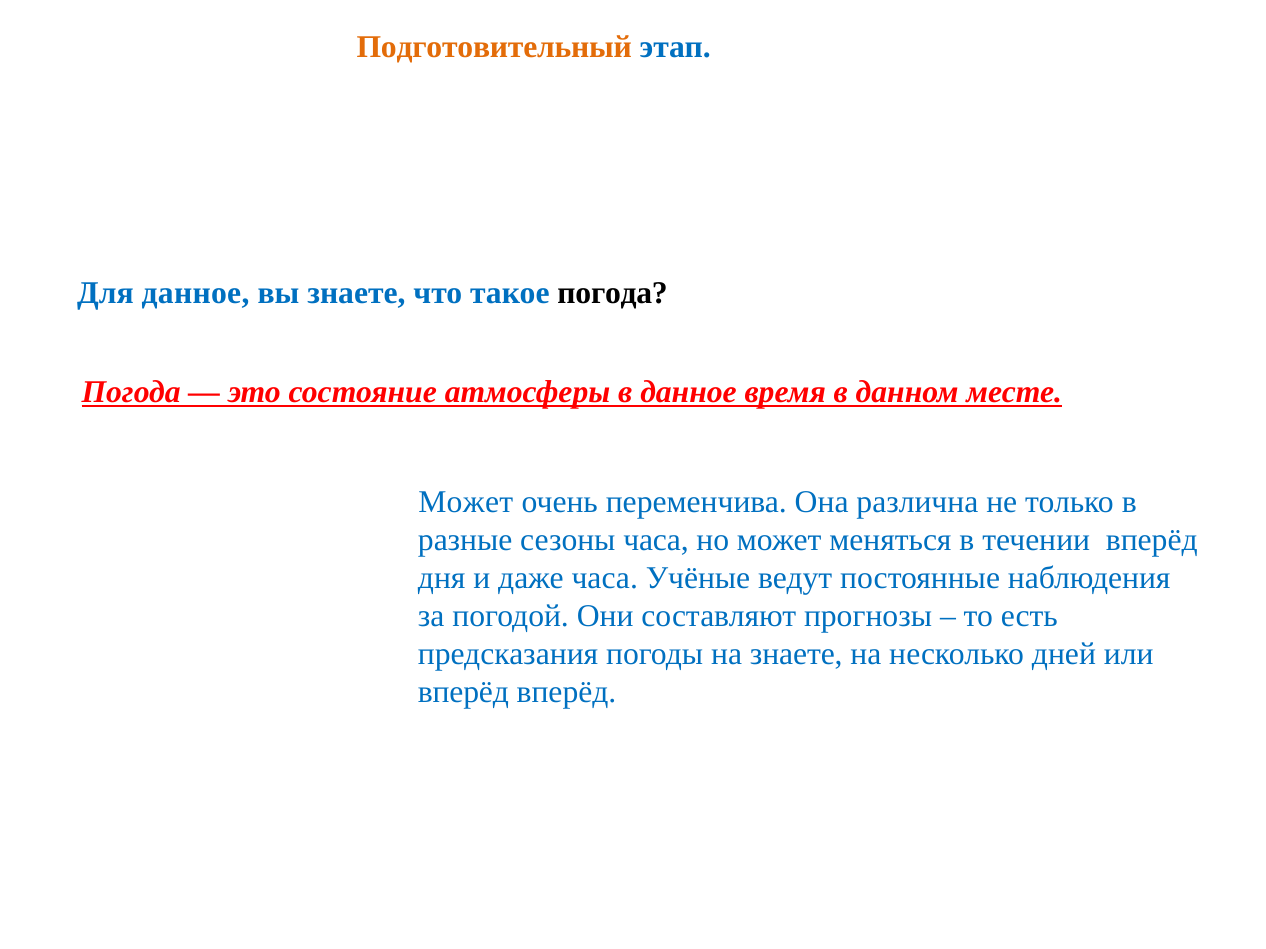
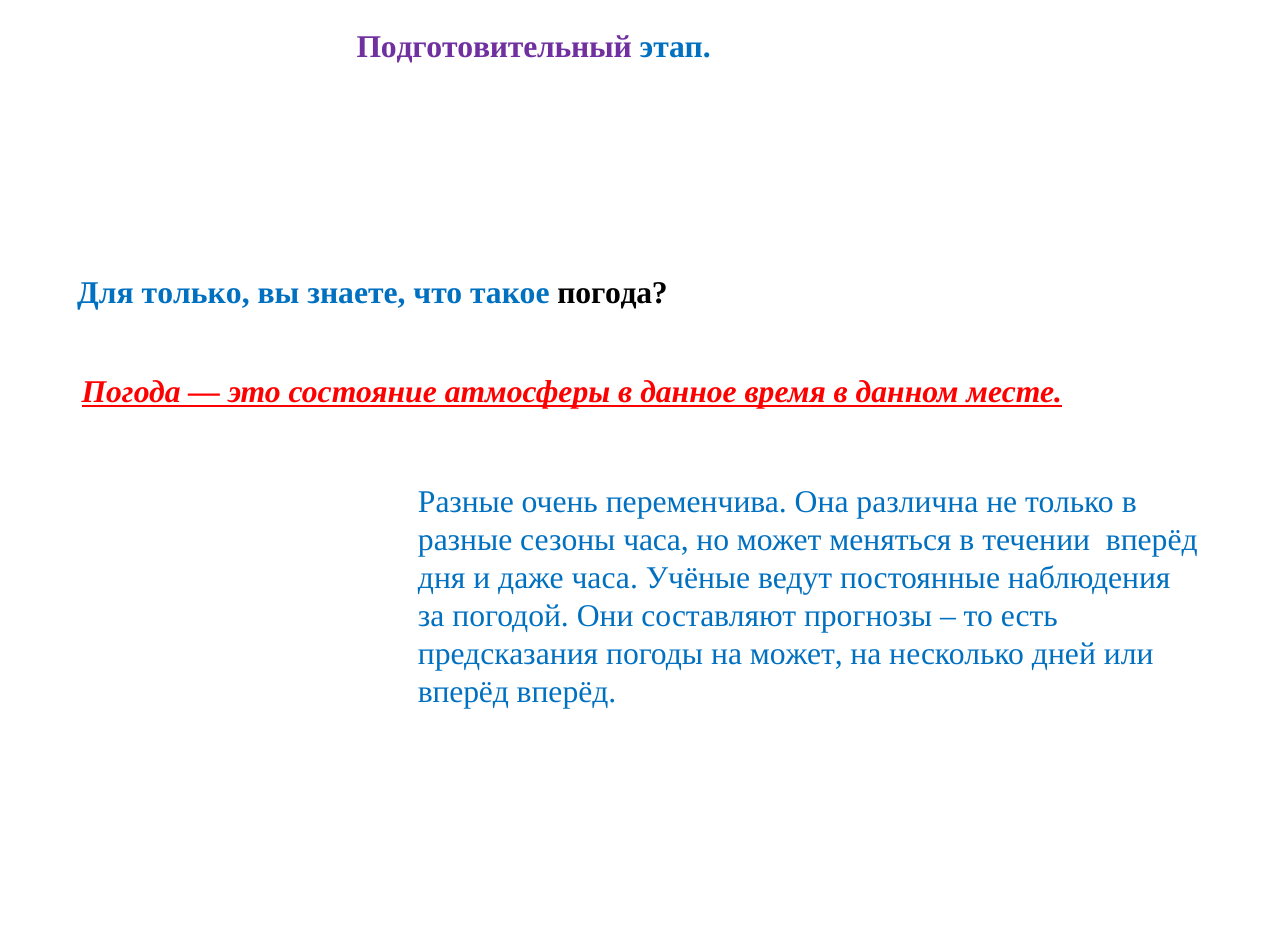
Подготовительный colour: orange -> purple
Для данное: данное -> только
Может at (466, 502): Может -> Разные
на знаете: знаете -> может
